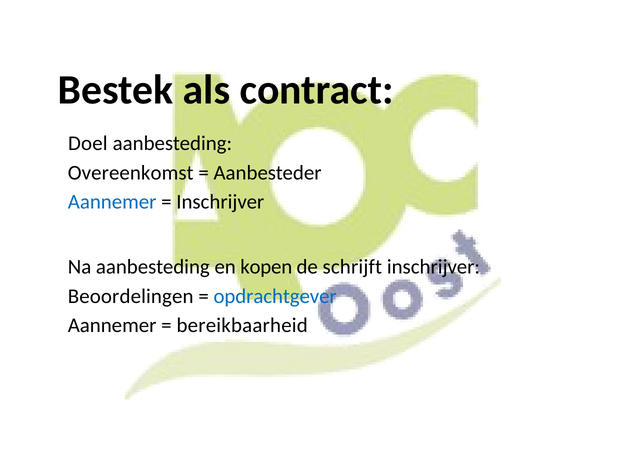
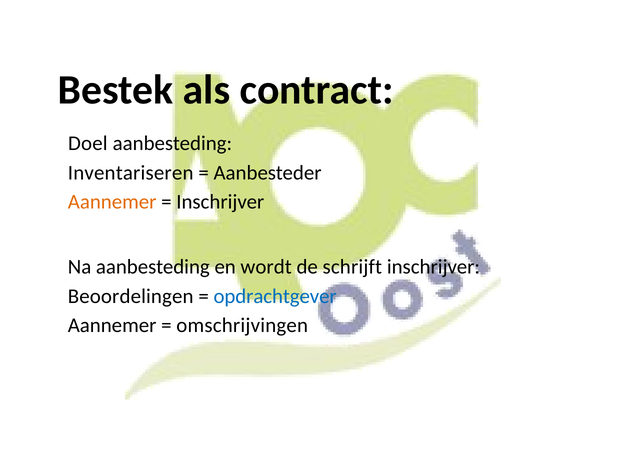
Overeenkomst: Overeenkomst -> Inventariseren
Aannemer at (112, 202) colour: blue -> orange
kopen: kopen -> wordt
bereikbaarheid: bereikbaarheid -> omschrijvingen
